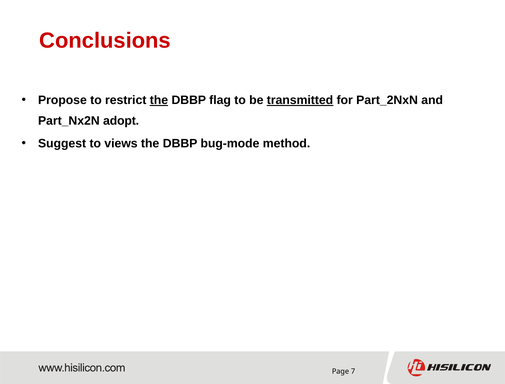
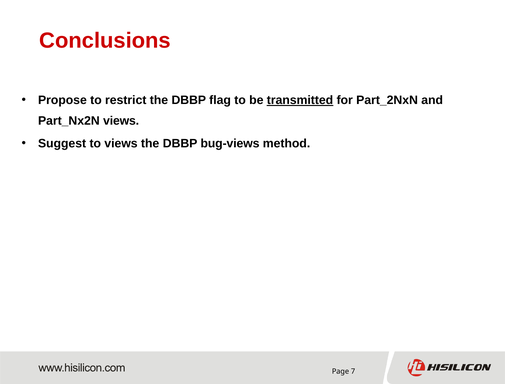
the at (159, 100) underline: present -> none
Part_Nx2N adopt: adopt -> views
bug-mode: bug-mode -> bug-views
